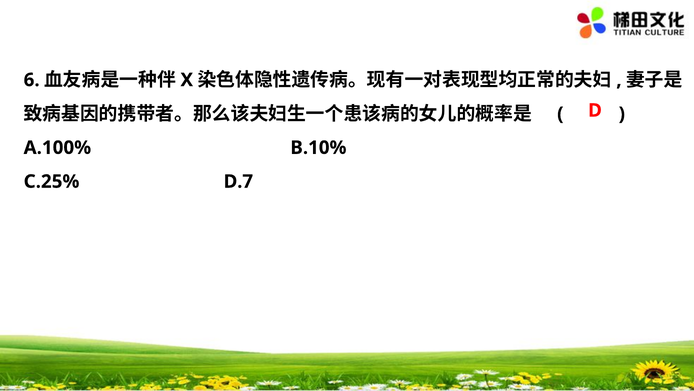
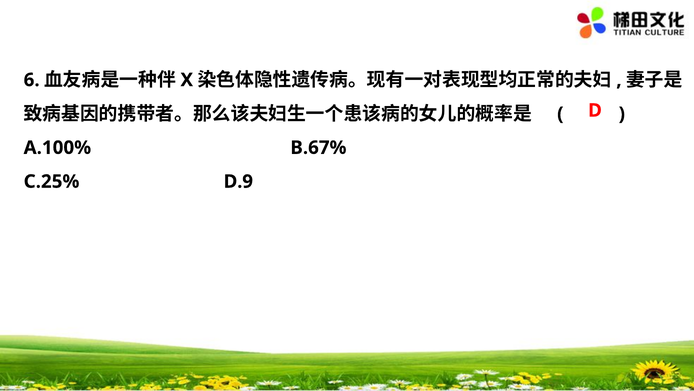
B.10%: B.10% -> B.67%
D.7: D.7 -> D.9
